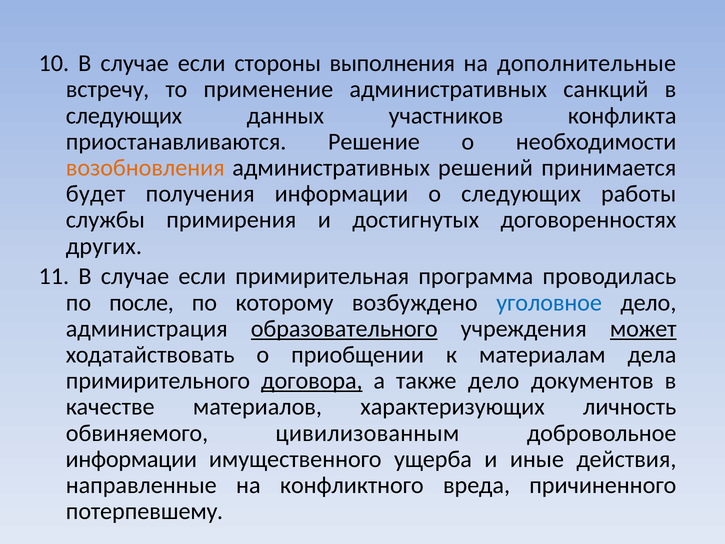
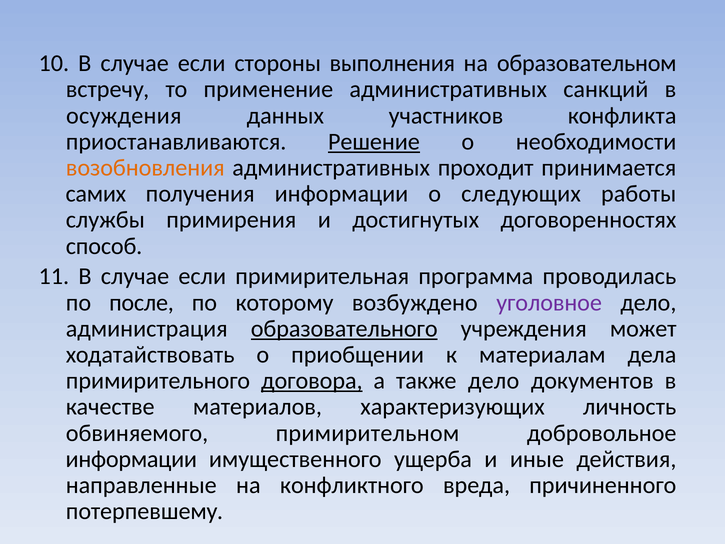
дополнительные: дополнительные -> образовательном
следующих at (124, 116): следующих -> осуждения
Решение underline: none -> present
решений: решений -> проходит
будет: будет -> самих
других: других -> способ
уголовное colour: blue -> purple
может underline: present -> none
цивилизованным: цивилизованным -> примирительном
